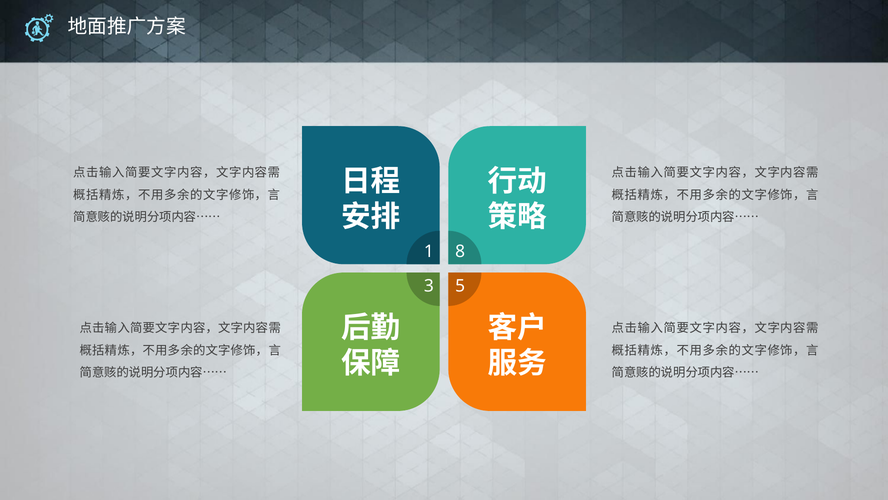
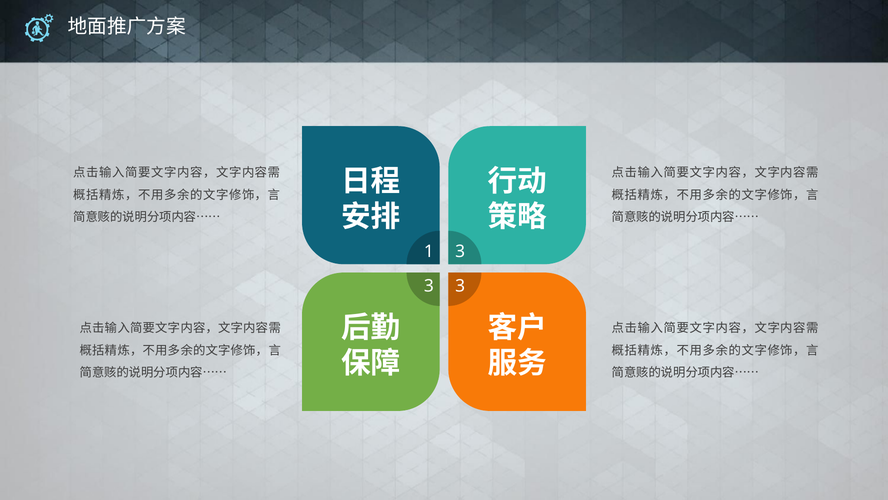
1 8: 8 -> 3
5 at (460, 286): 5 -> 3
